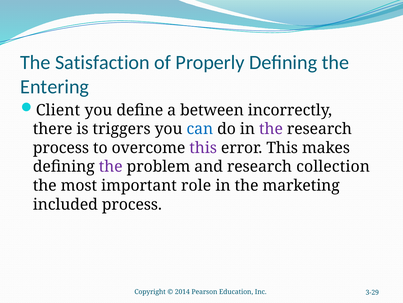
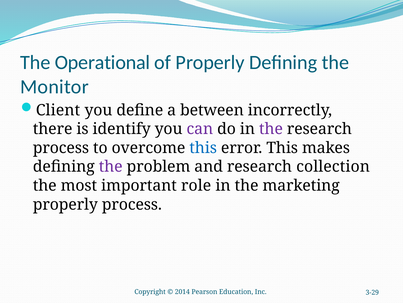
Satisfaction: Satisfaction -> Operational
Entering: Entering -> Monitor
triggers: triggers -> identify
can colour: blue -> purple
this at (203, 148) colour: purple -> blue
included at (65, 204): included -> properly
